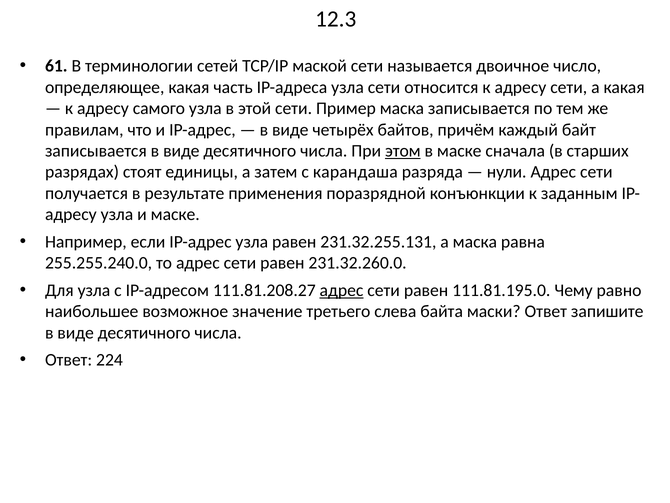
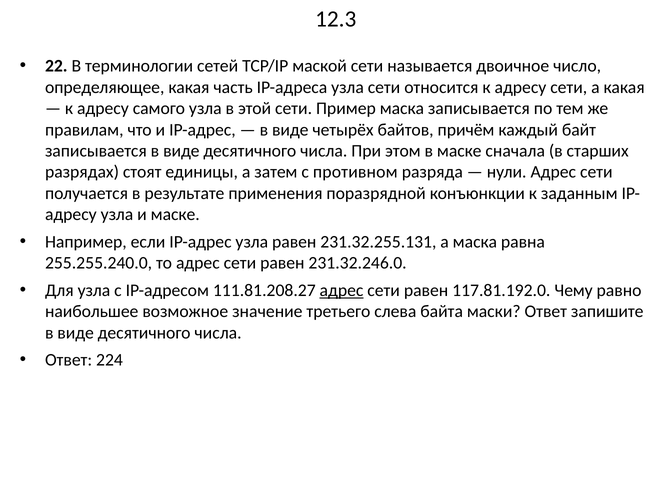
61: 61 -> 22
этом underline: present -> none
карандаша: карандаша -> противном
231.32.260.0: 231.32.260.0 -> 231.32.246.0
111.81.195.0: 111.81.195.0 -> 117.81.192.0
